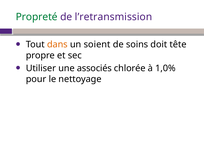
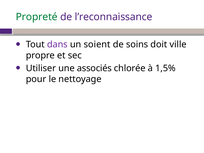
l’retransmission: l’retransmission -> l’reconnaissance
dans colour: orange -> purple
tête: tête -> ville
1,0%: 1,0% -> 1,5%
